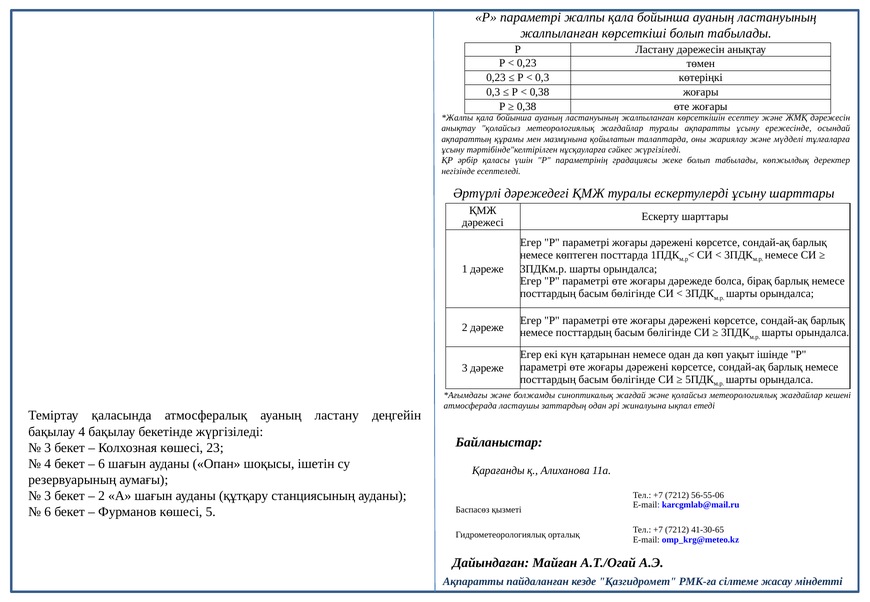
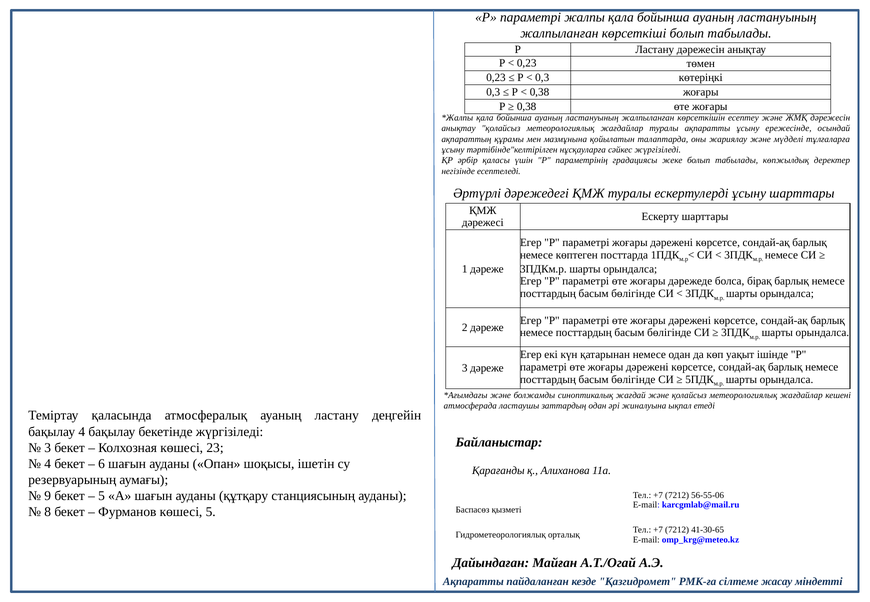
3 at (48, 496): 3 -> 9
2 at (102, 496): 2 -> 5
6 at (48, 512): 6 -> 8
